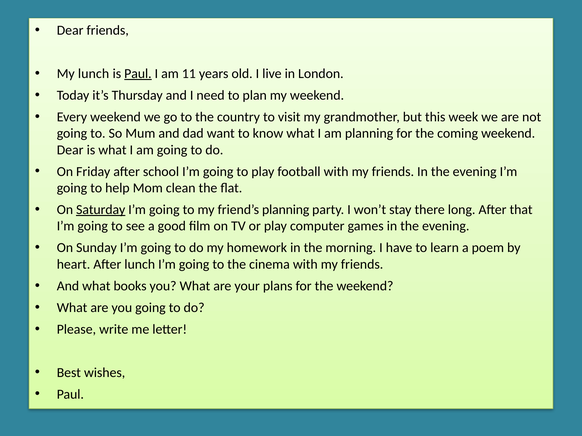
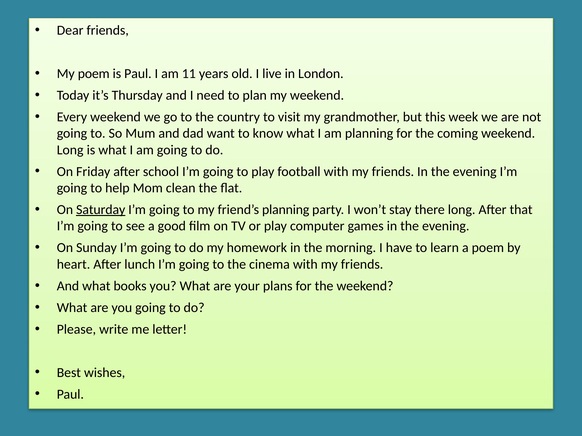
My lunch: lunch -> poem
Paul at (138, 74) underline: present -> none
Dear at (70, 150): Dear -> Long
